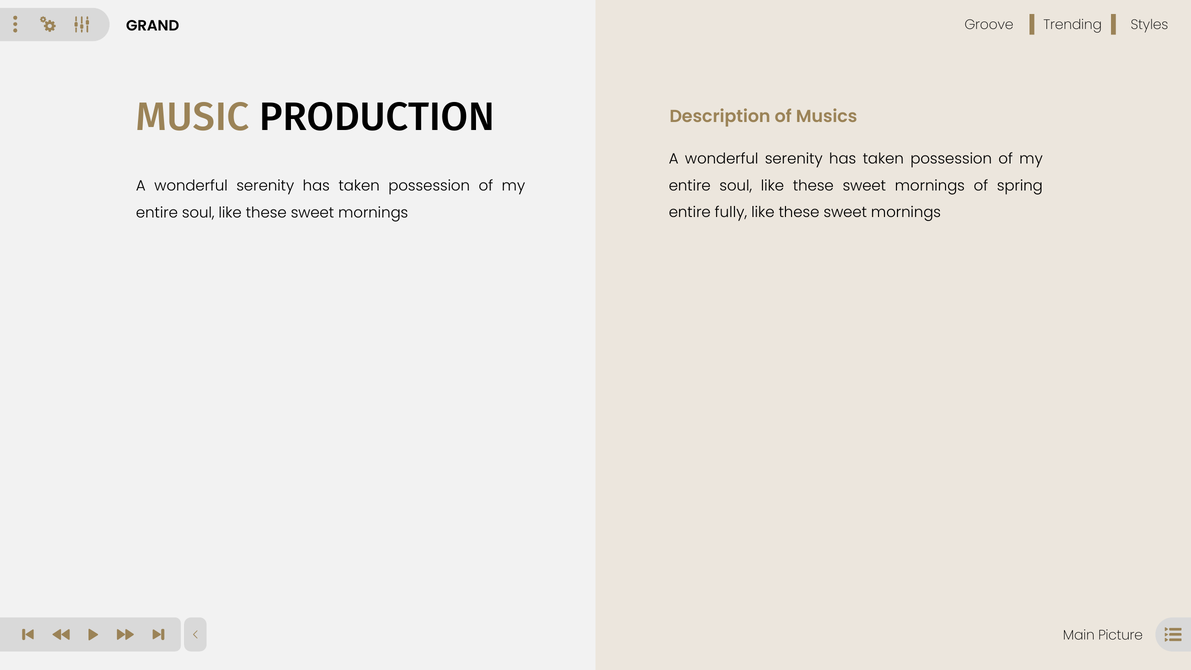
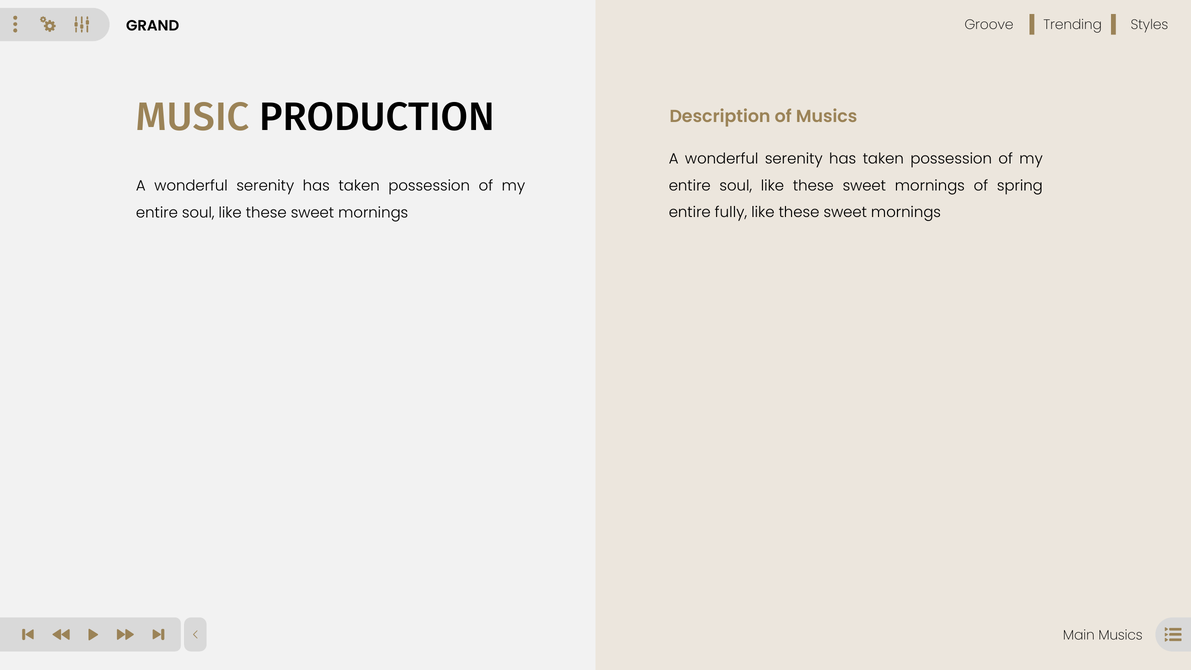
Main Picture: Picture -> Musics
